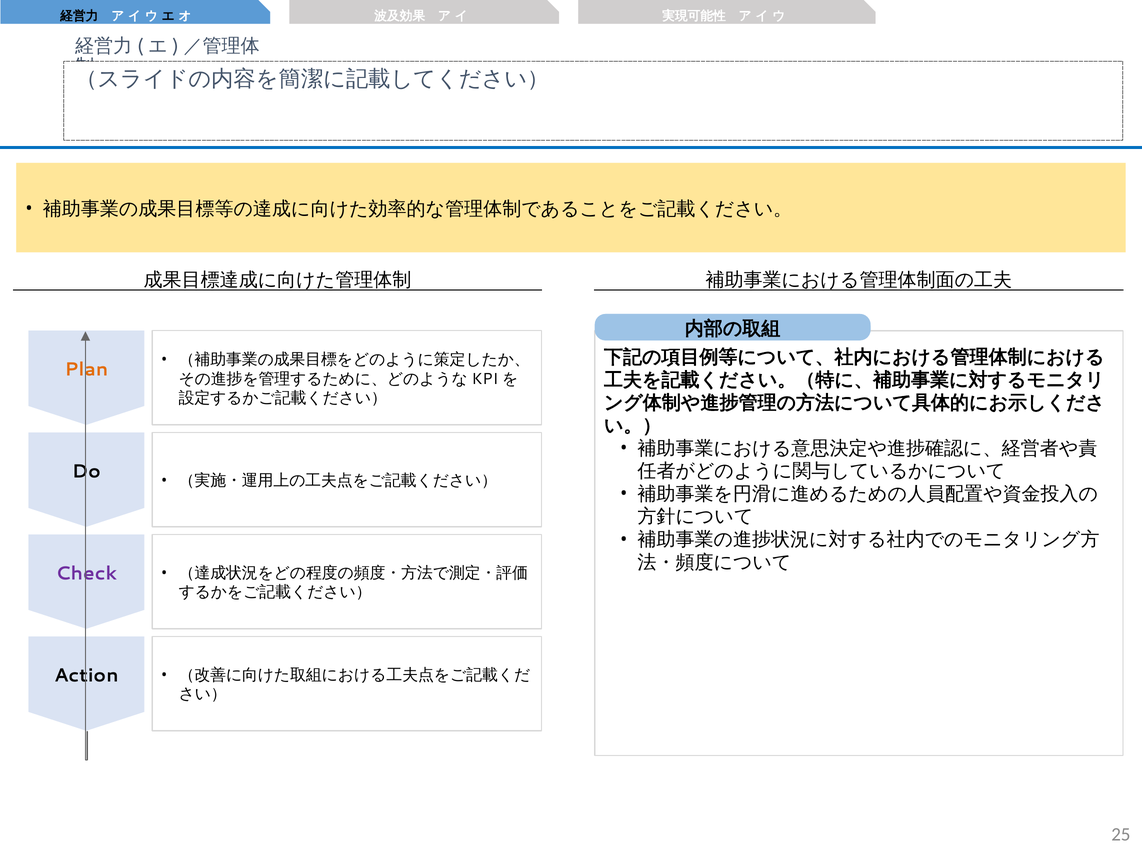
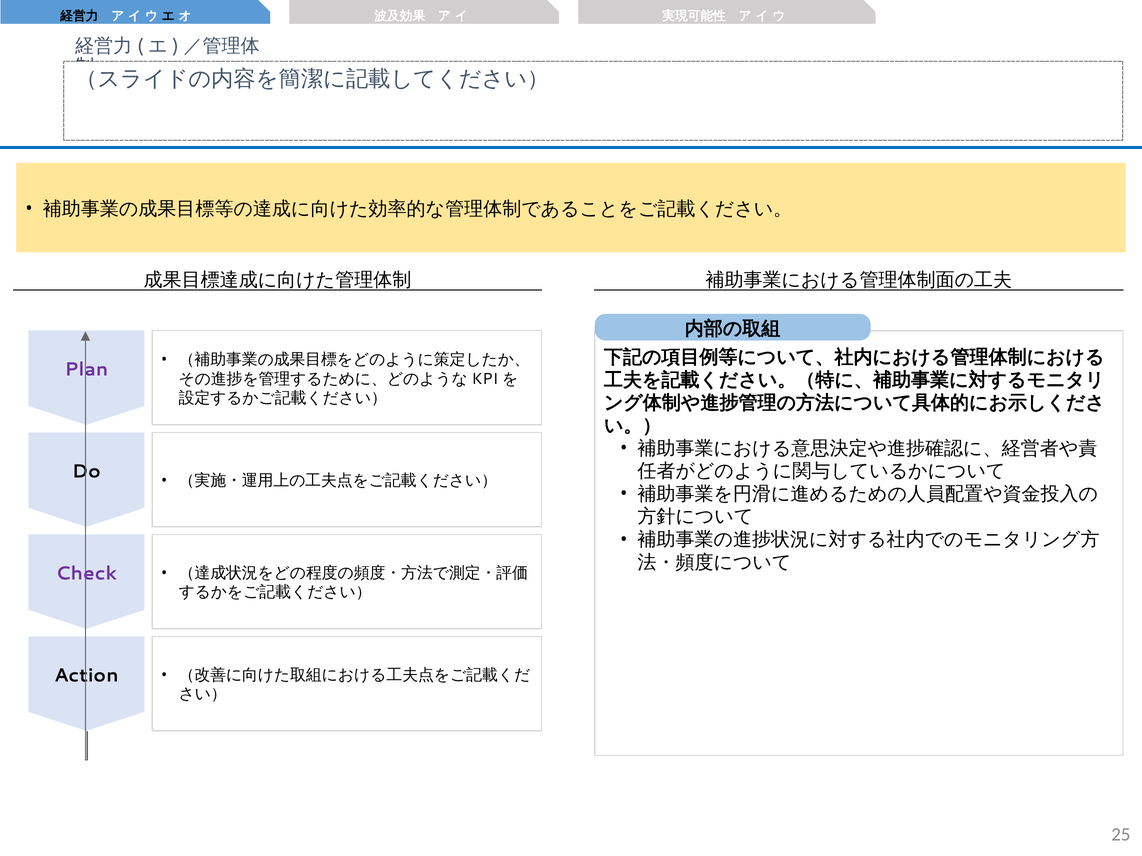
Plan colour: orange -> purple
